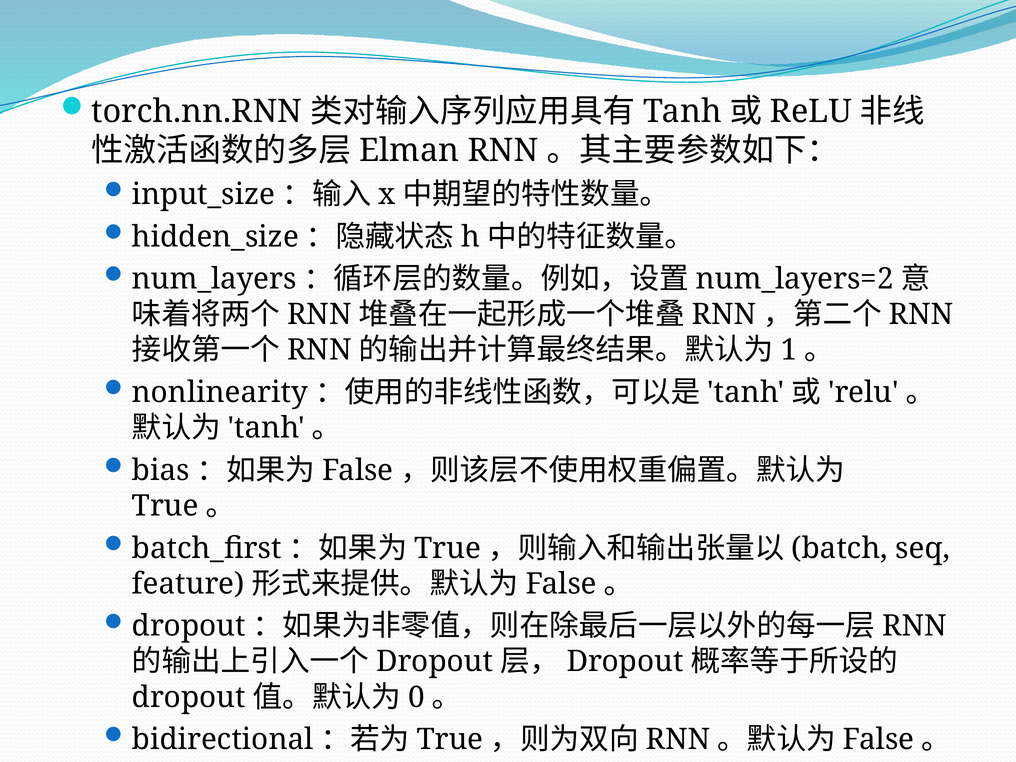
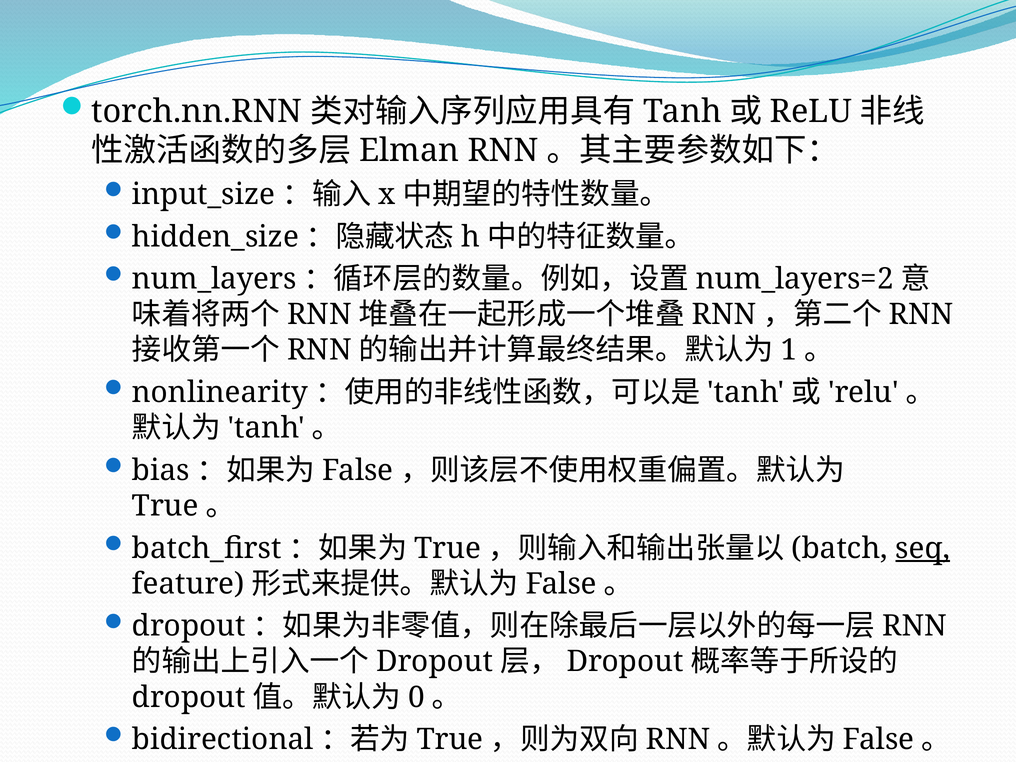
seq underline: none -> present
